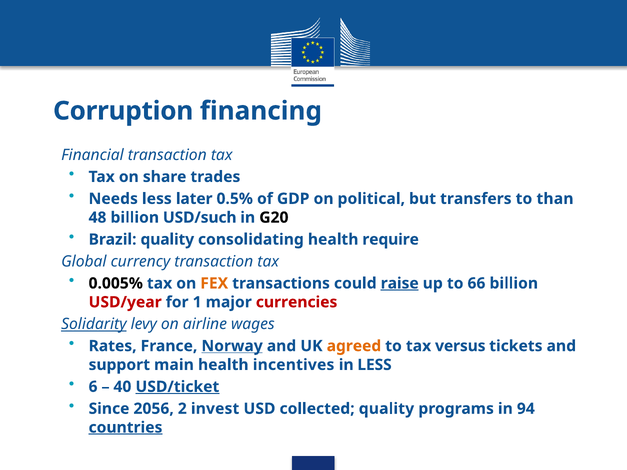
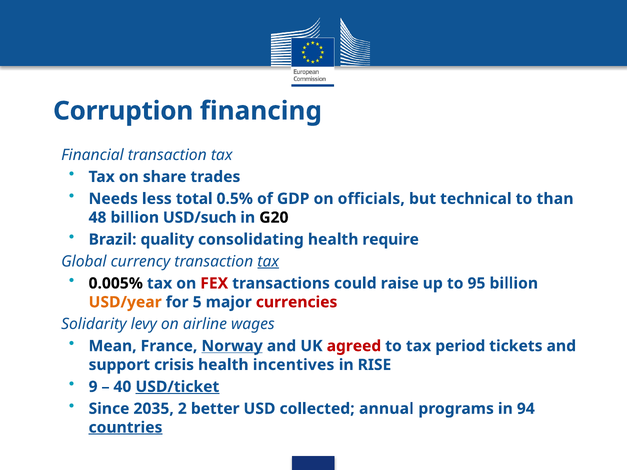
later: later -> total
political: political -> officials
transfers: transfers -> technical
tax at (268, 262) underline: none -> present
FEX colour: orange -> red
raise underline: present -> none
66: 66 -> 95
USD/year colour: red -> orange
1: 1 -> 5
Solidarity underline: present -> none
Rates: Rates -> Mean
agreed colour: orange -> red
versus: versus -> period
main: main -> crisis
in LESS: LESS -> RISE
6: 6 -> 9
2056: 2056 -> 2035
invest: invest -> better
collected quality: quality -> annual
